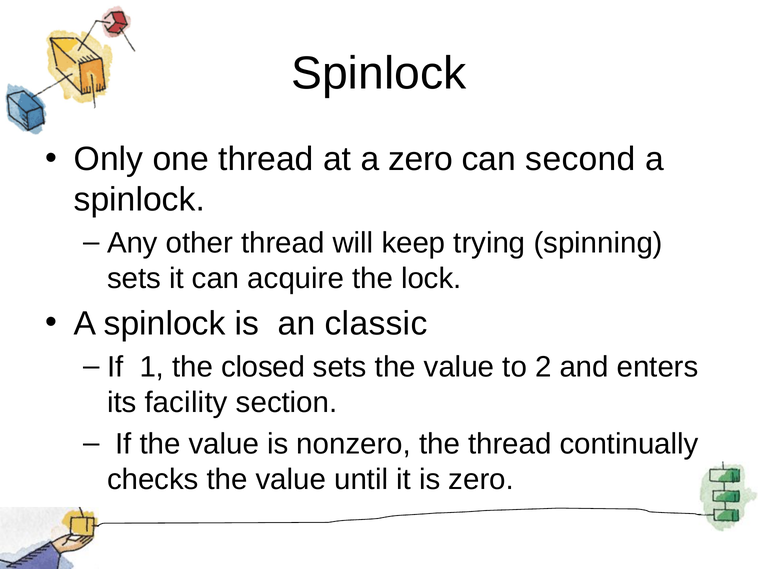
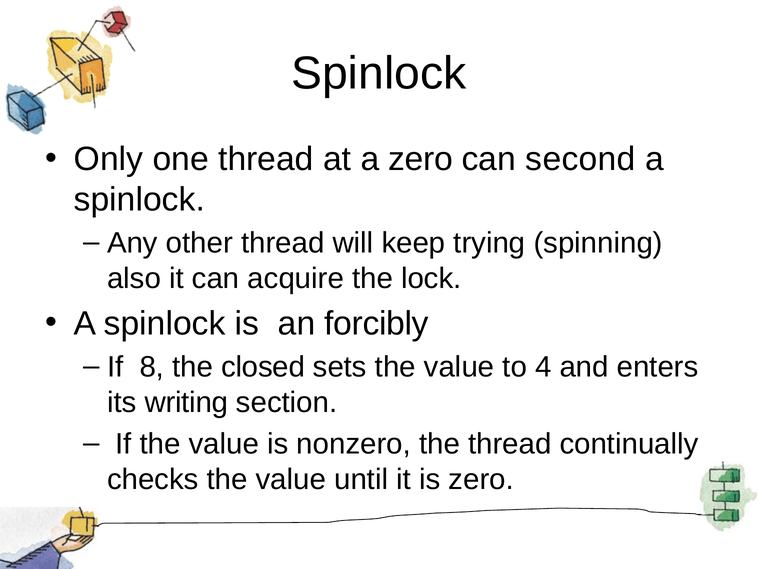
sets at (134, 278): sets -> also
classic: classic -> forcibly
1: 1 -> 8
2: 2 -> 4
facility: facility -> writing
